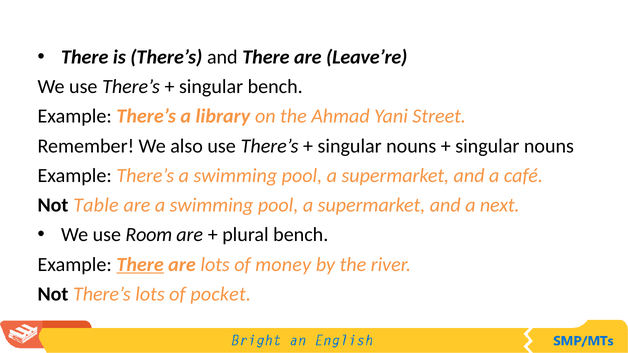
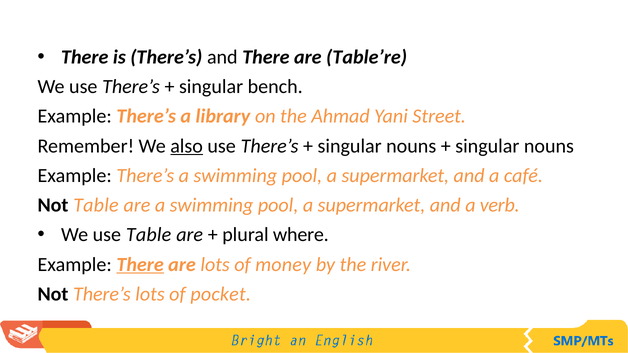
Leave’re: Leave’re -> Table’re
also underline: none -> present
next: next -> verb
use Room: Room -> Table
plural bench: bench -> where
